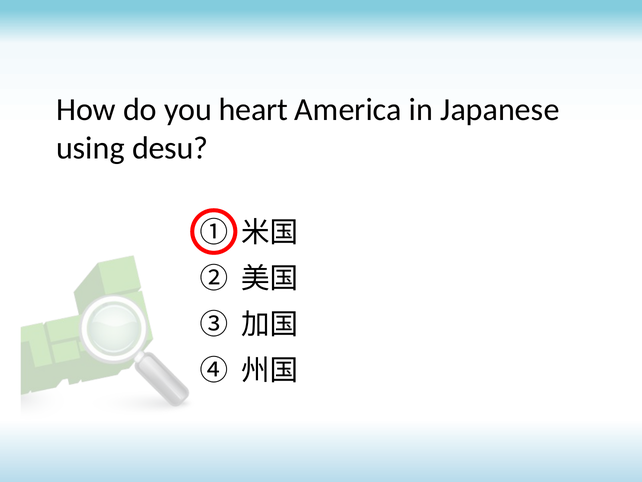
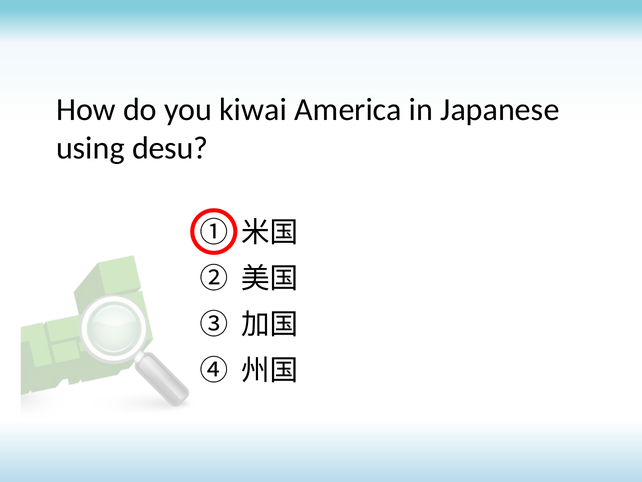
heart: heart -> kiwai
